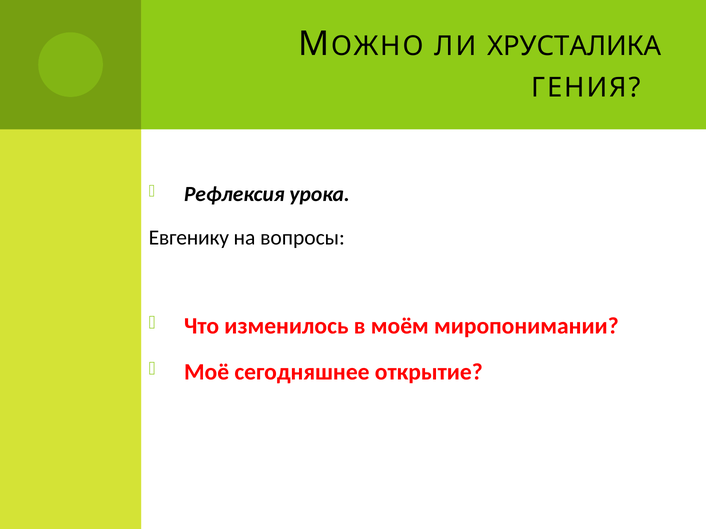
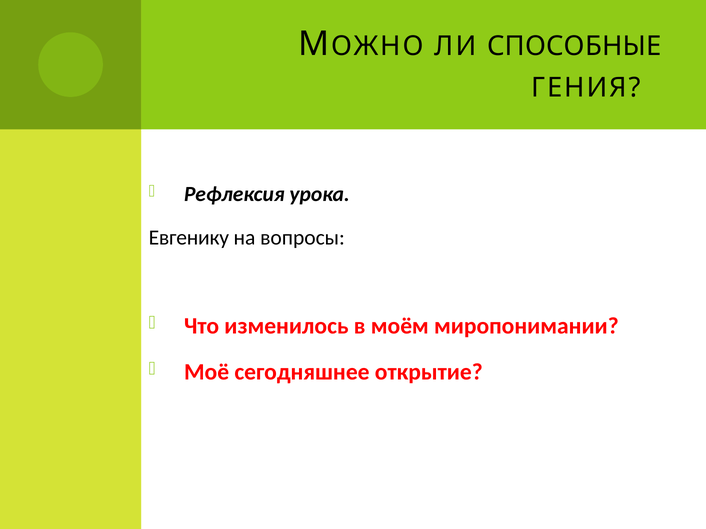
ХРУСТАЛИКА: ХРУСТАЛИКА -> СПОСОБНЫЕ
